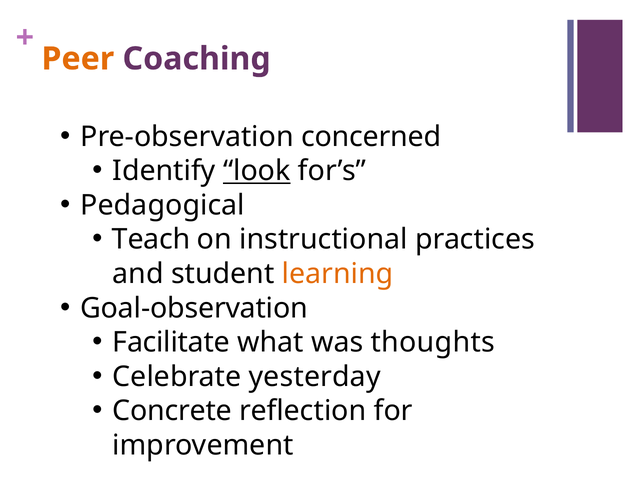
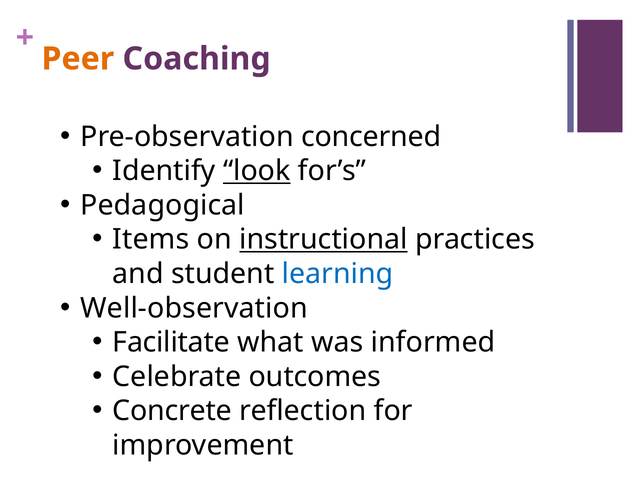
Teach: Teach -> Items
instructional underline: none -> present
learning colour: orange -> blue
Goal-observation: Goal-observation -> Well-observation
thoughts: thoughts -> informed
yesterday: yesterday -> outcomes
